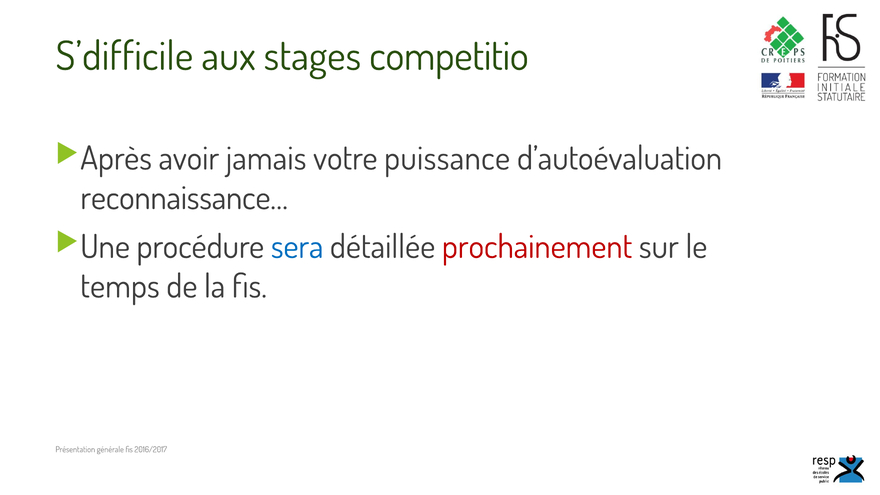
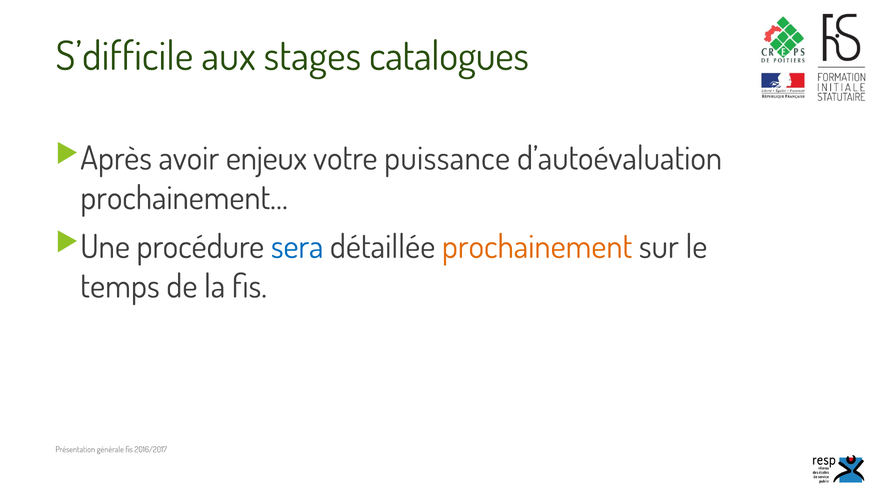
competitio: competitio -> catalogues
jamais: jamais -> enjeux
reconnaissance…: reconnaissance… -> prochainement…
prochainement colour: red -> orange
